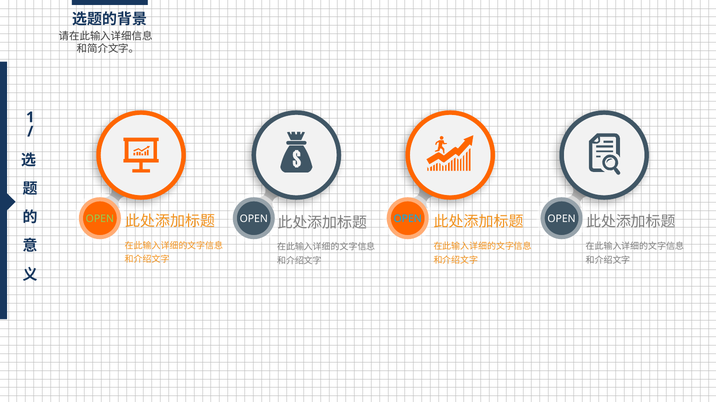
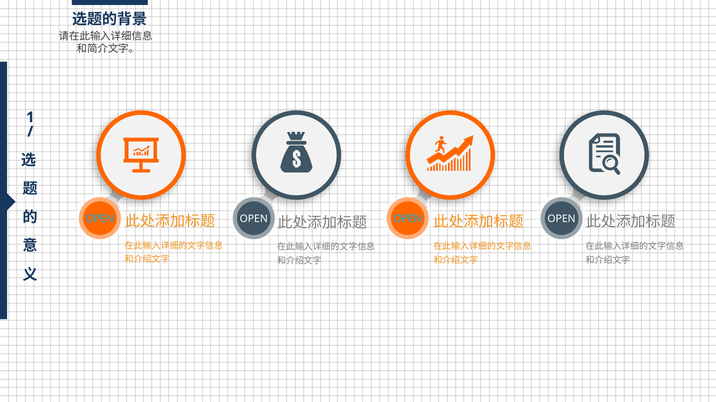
OPEN at (100, 219) colour: light green -> light blue
